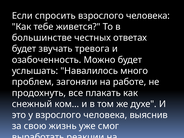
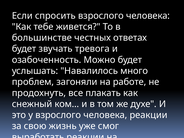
человека выяснив: выяснив -> реакции
